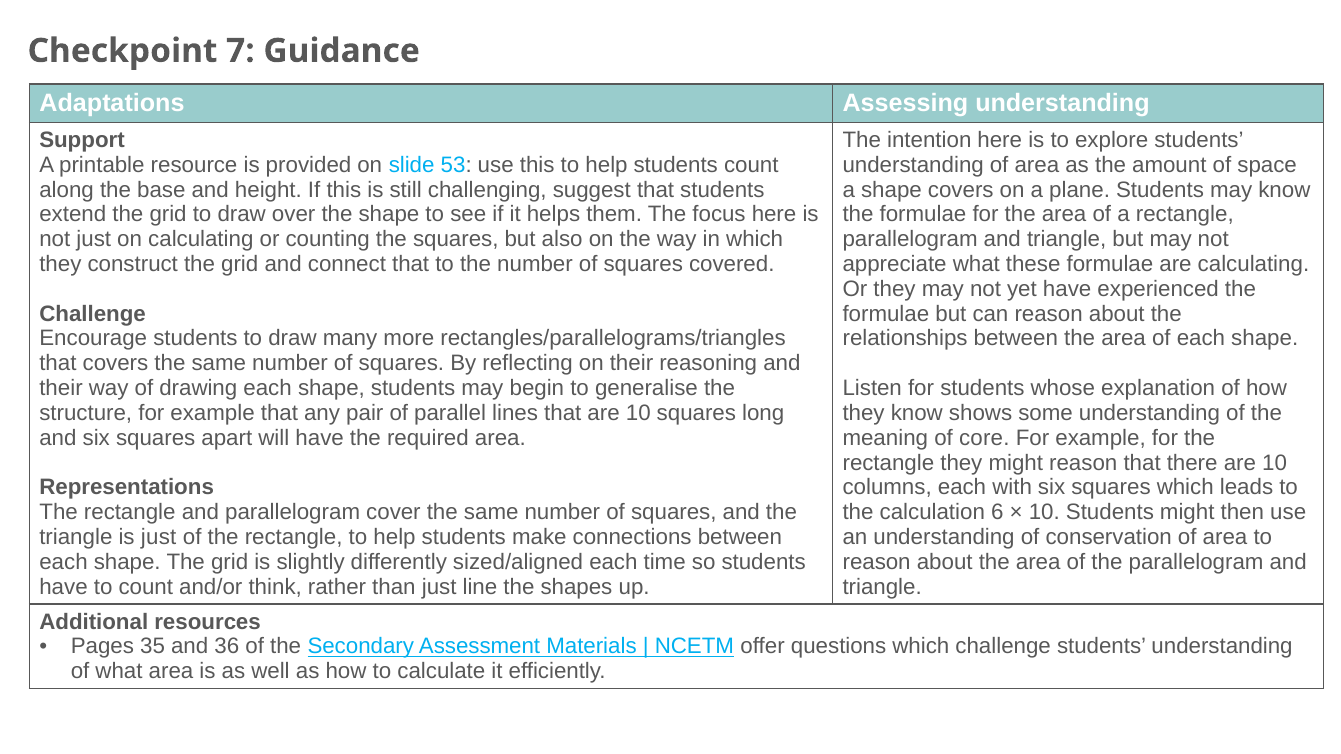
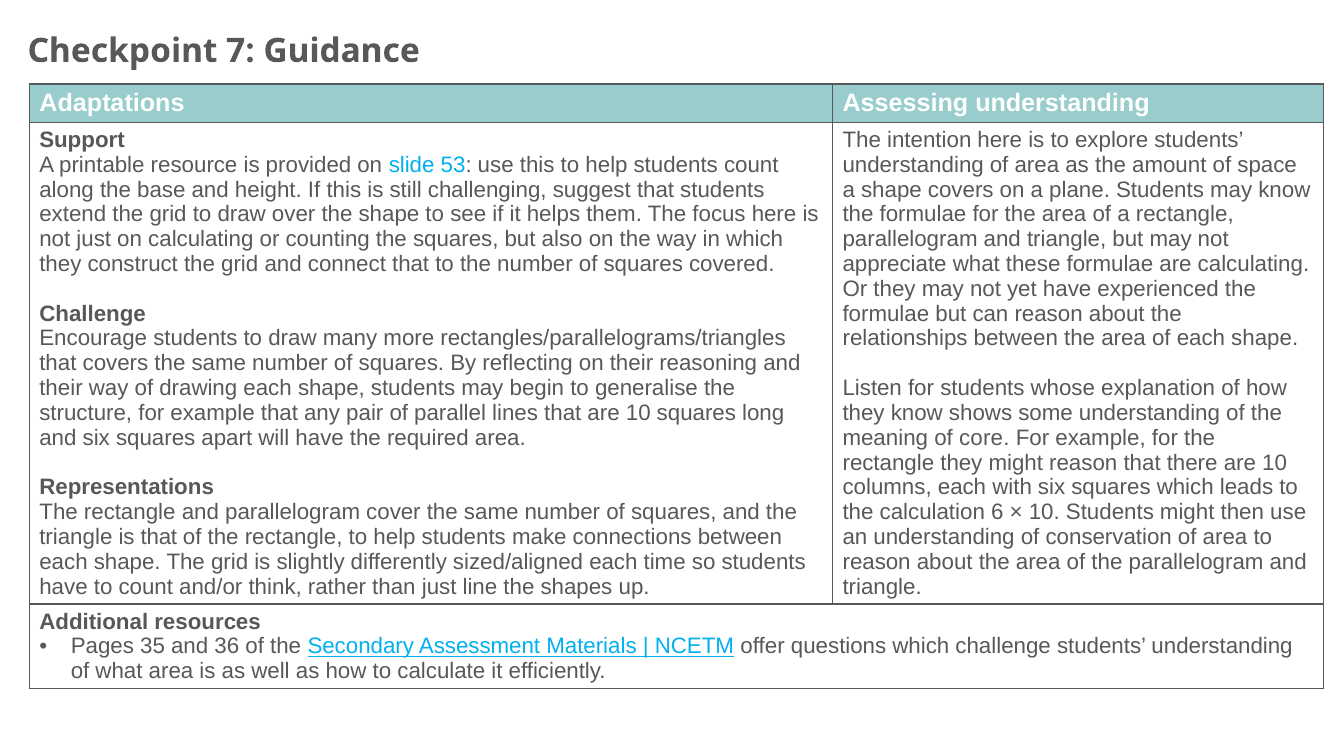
is just: just -> that
